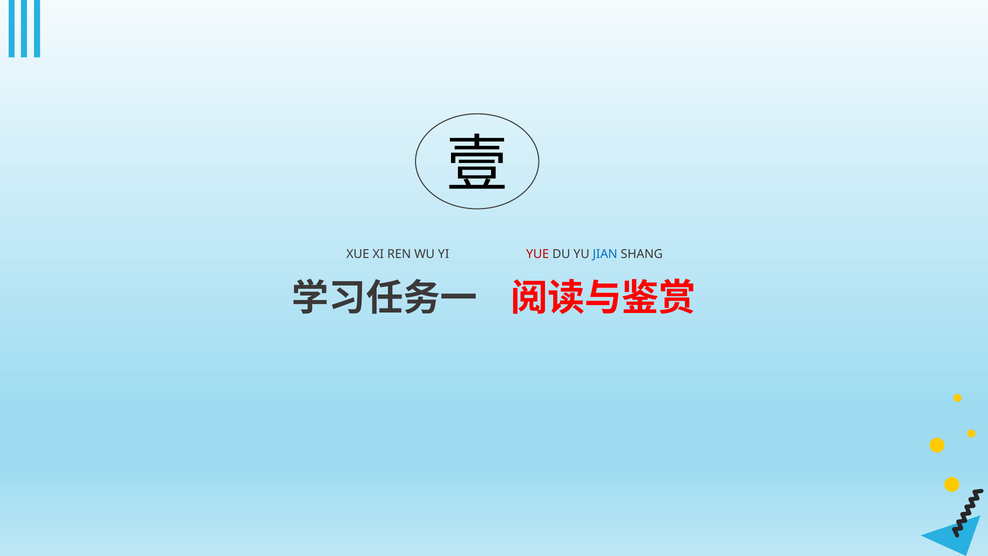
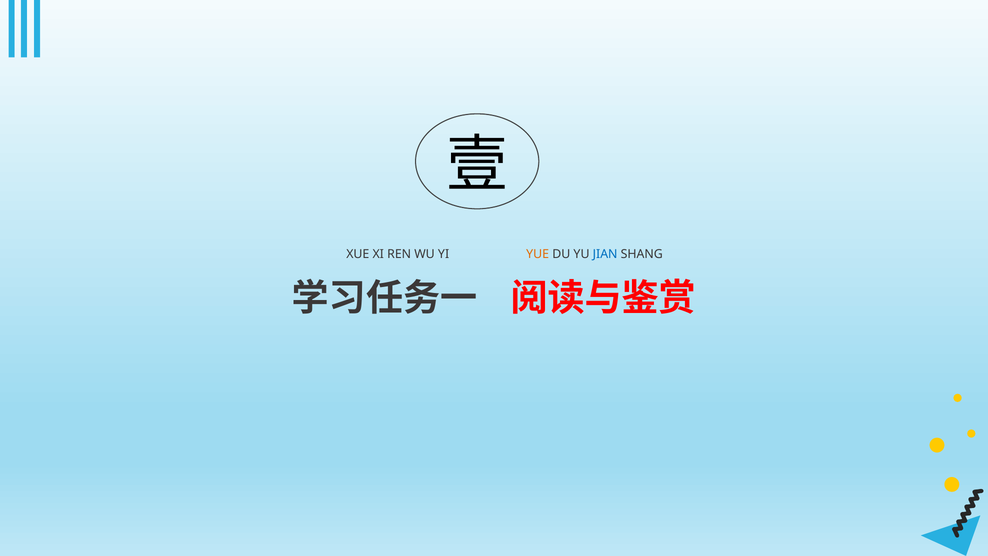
YUE colour: red -> orange
